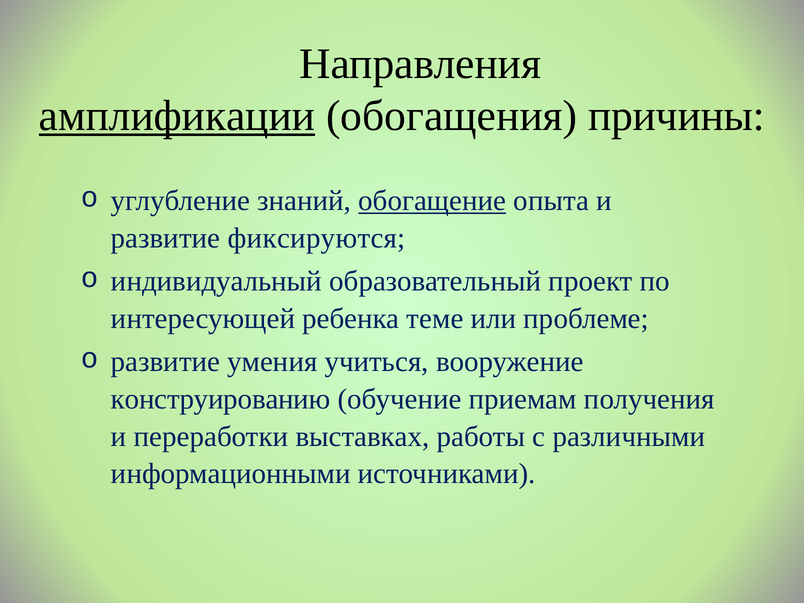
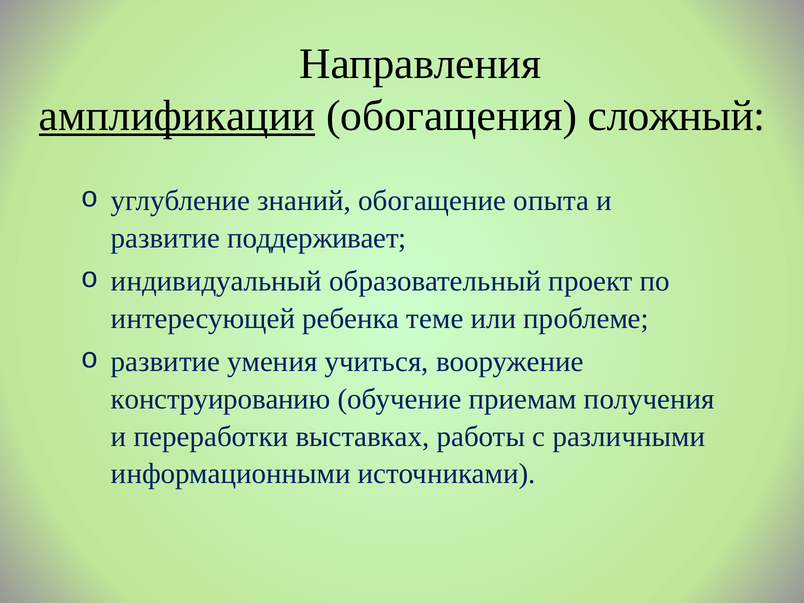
причины: причины -> сложный
обогащение underline: present -> none
фиксируются: фиксируются -> поддерживает
